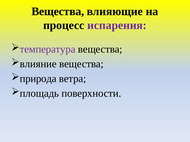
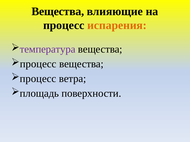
испарения colour: purple -> orange
влияние at (38, 64): влияние -> процесс
природа at (38, 79): природа -> процесс
